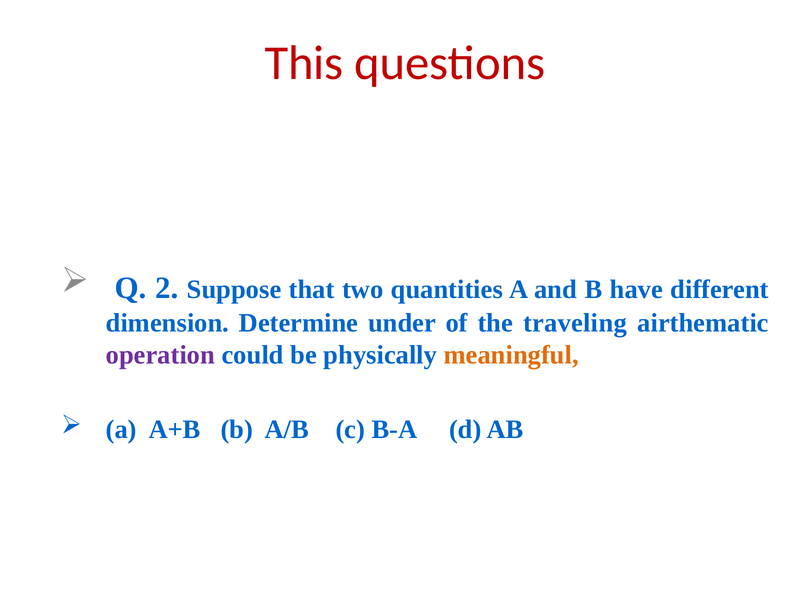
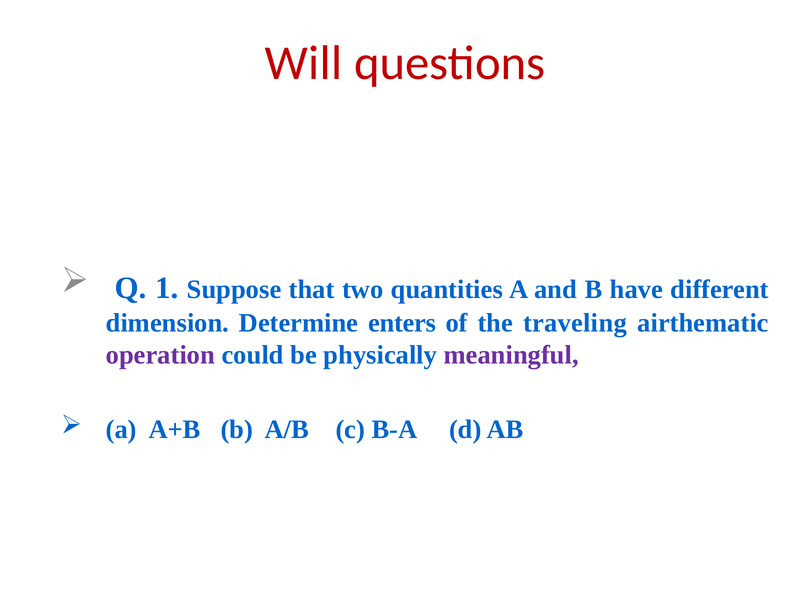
This: This -> Will
2: 2 -> 1
under: under -> enters
meaningful colour: orange -> purple
